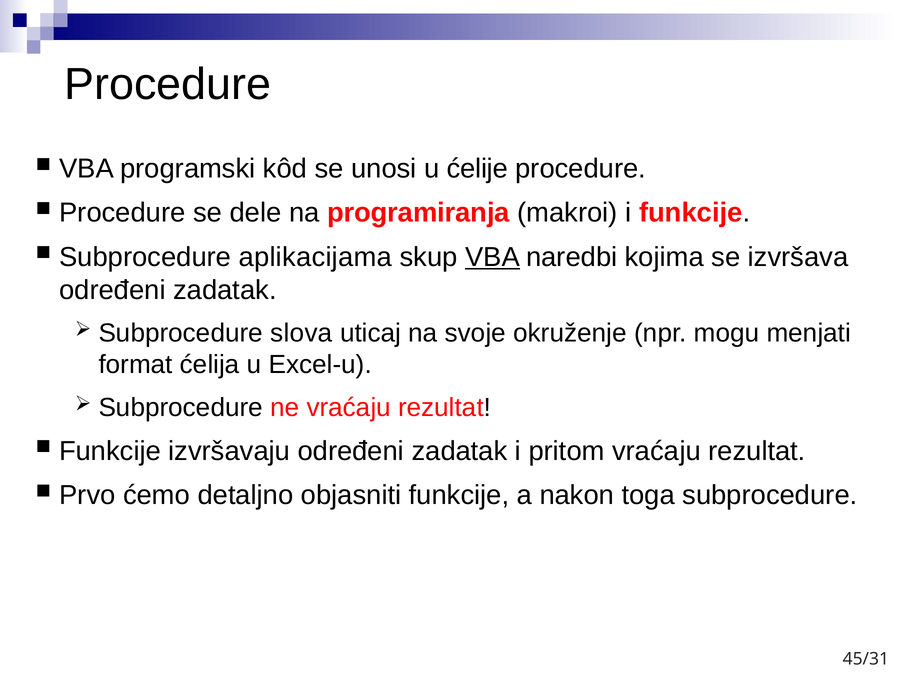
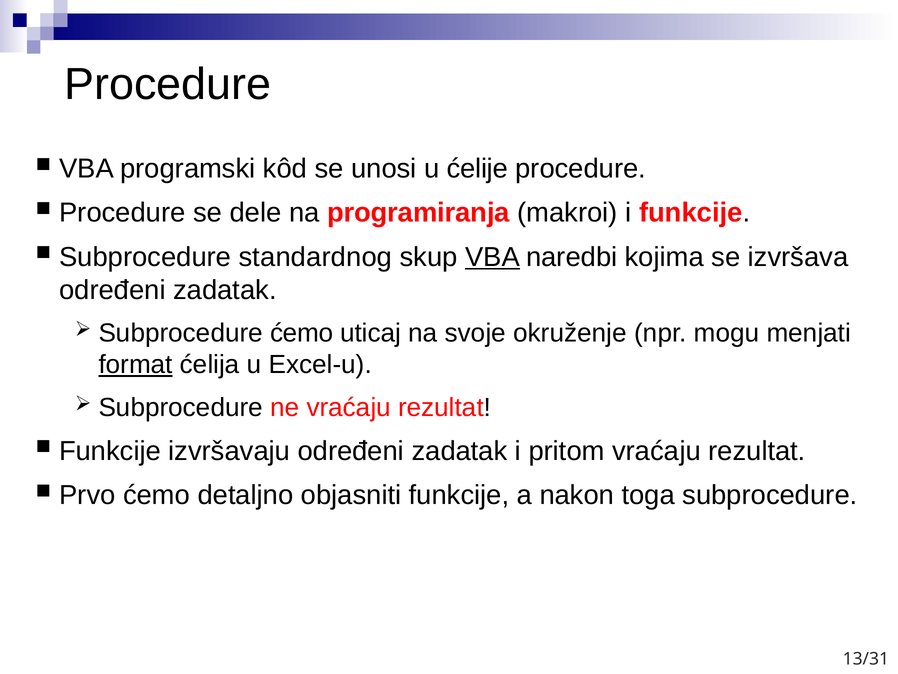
aplikacijama: aplikacijama -> standardnog
Subprocedure slova: slova -> ćemo
format underline: none -> present
45/31: 45/31 -> 13/31
